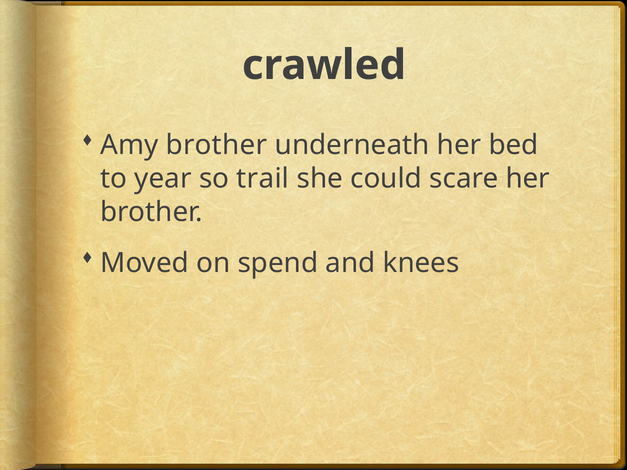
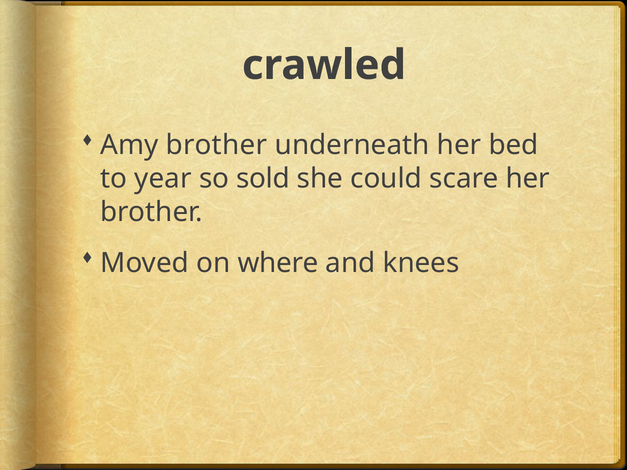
trail: trail -> sold
spend: spend -> where
